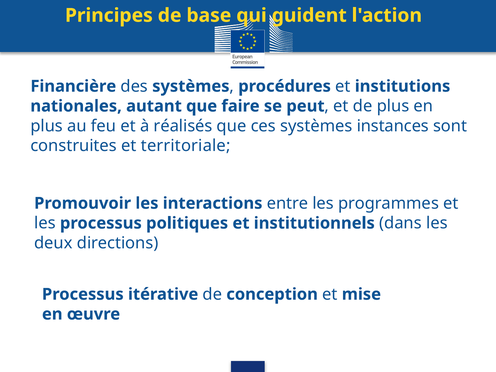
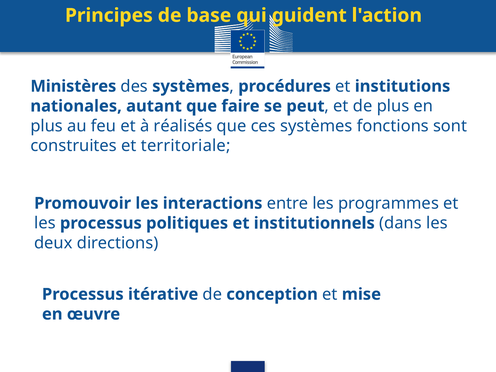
Financière: Financière -> Ministères
instances: instances -> fonctions
